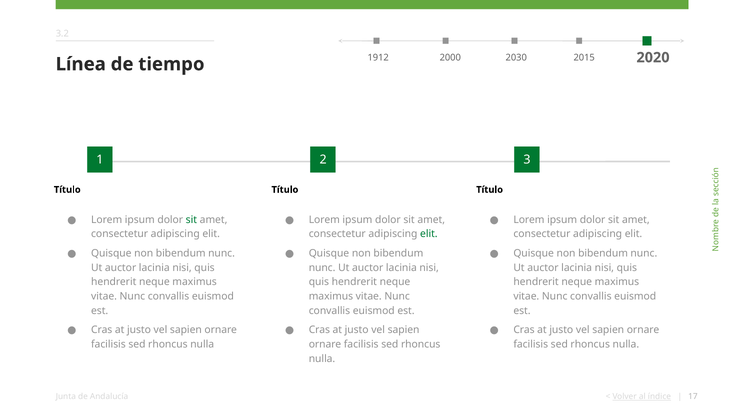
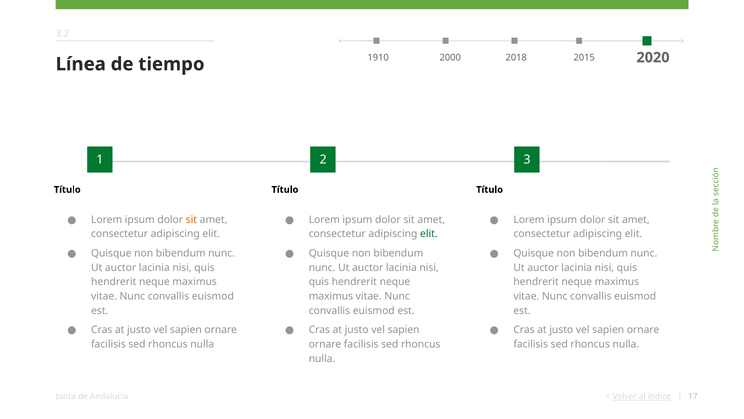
1912: 1912 -> 1910
2030: 2030 -> 2018
sit at (191, 220) colour: green -> orange
